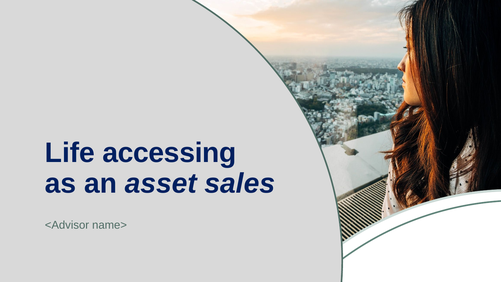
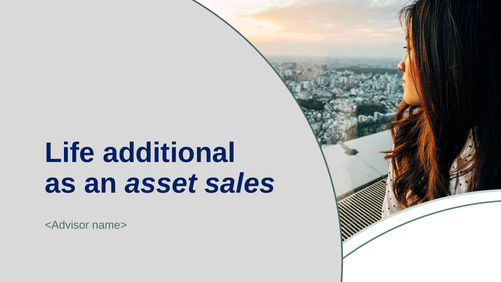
accessing: accessing -> additional
